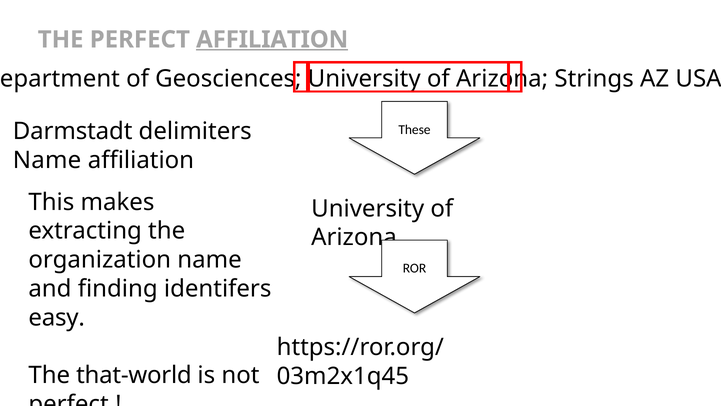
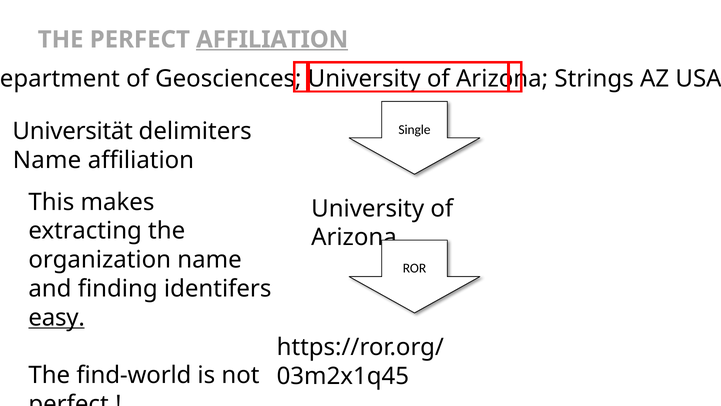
These: These -> Single
Darmstadt: Darmstadt -> Universität
easy underline: none -> present
that-world: that-world -> find-world
